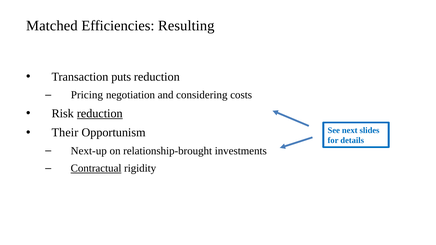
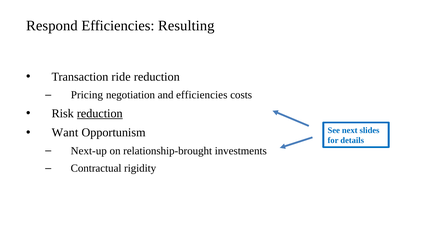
Matched: Matched -> Respond
puts: puts -> ride
and considering: considering -> efficiencies
Their: Their -> Want
Contractual underline: present -> none
